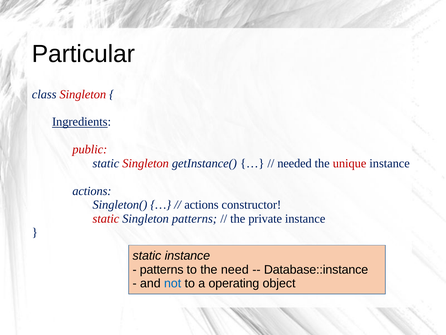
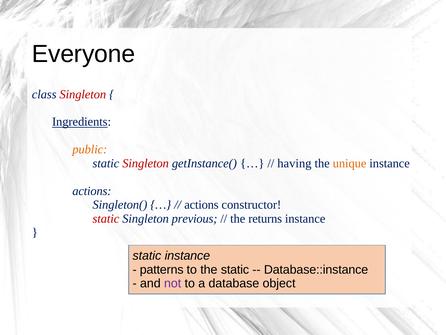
Particular: Particular -> Everyone
public colour: red -> orange
needed: needed -> having
unique colour: red -> orange
Singleton patterns: patterns -> previous
private: private -> returns
the need: need -> static
not colour: blue -> purple
operating: operating -> database
